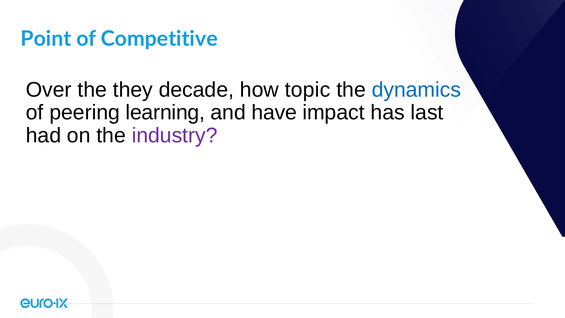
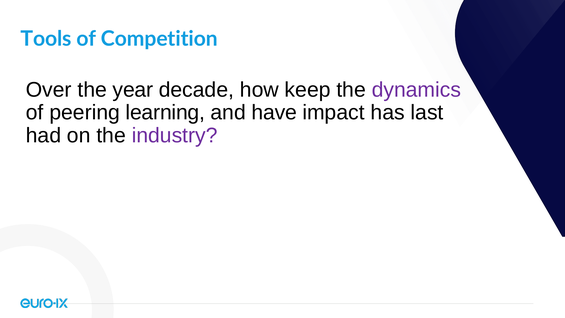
Point: Point -> Tools
Competitive: Competitive -> Competition
they: they -> year
topic: topic -> keep
dynamics colour: blue -> purple
